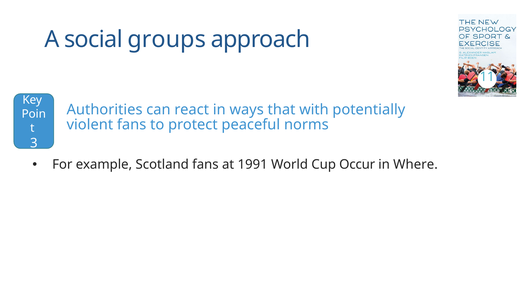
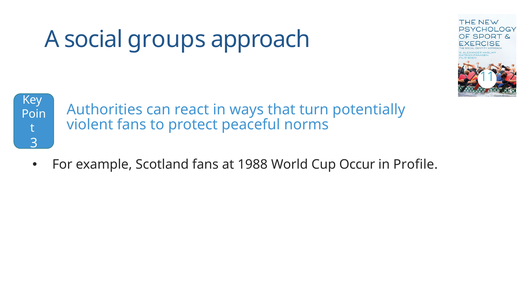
with: with -> turn
1991: 1991 -> 1988
Where: Where -> Profile
